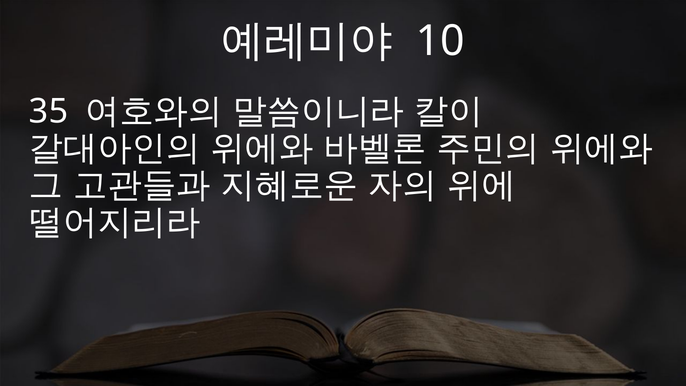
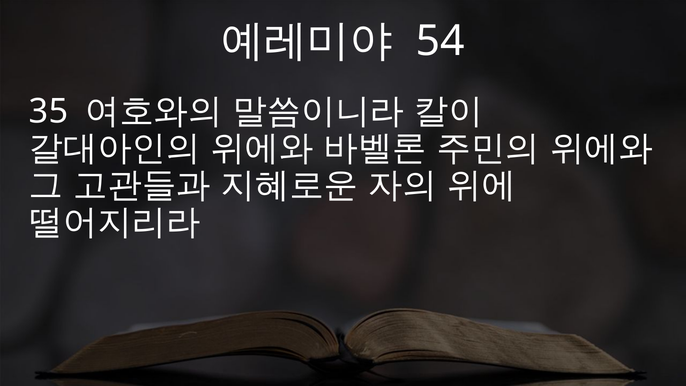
10: 10 -> 54
